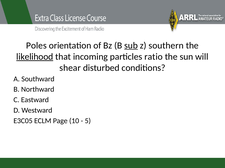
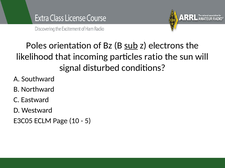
southern: southern -> electrons
likelihood underline: present -> none
shear: shear -> signal
